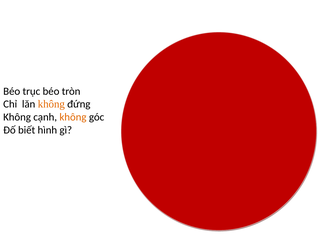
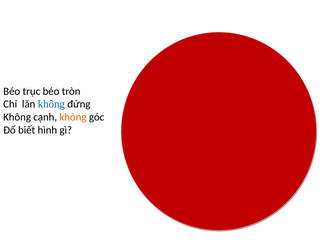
không at (51, 104) colour: orange -> blue
